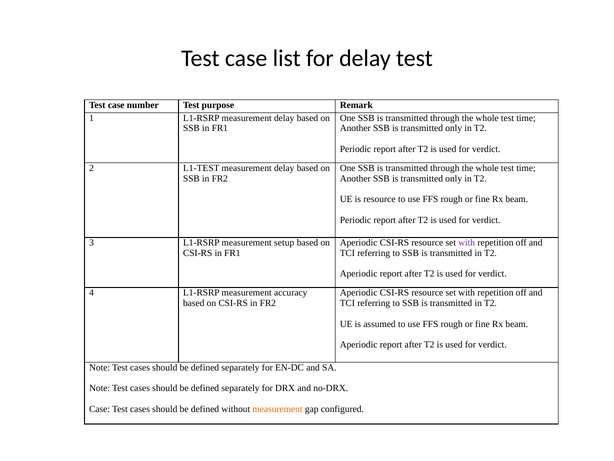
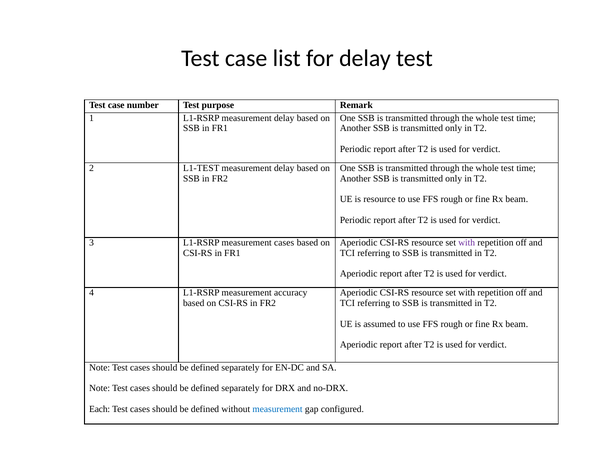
measurement setup: setup -> cases
Case at (100, 409): Case -> Each
measurement at (278, 409) colour: orange -> blue
